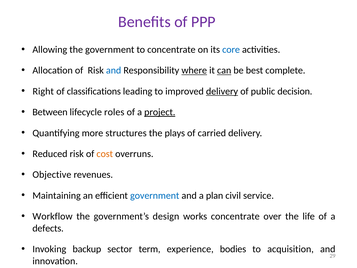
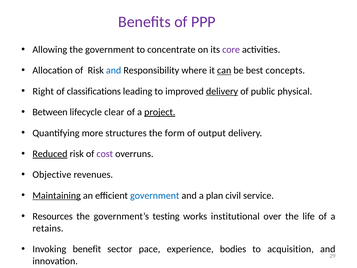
core colour: blue -> purple
where underline: present -> none
complete: complete -> concepts
decision: decision -> physical
roles: roles -> clear
plays: plays -> form
carried: carried -> output
Reduced underline: none -> present
cost colour: orange -> purple
Maintaining underline: none -> present
Workflow: Workflow -> Resources
design: design -> testing
works concentrate: concentrate -> institutional
defects: defects -> retains
backup: backup -> benefit
term: term -> pace
